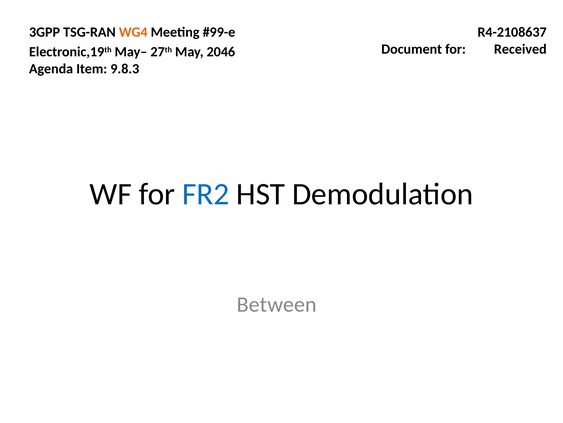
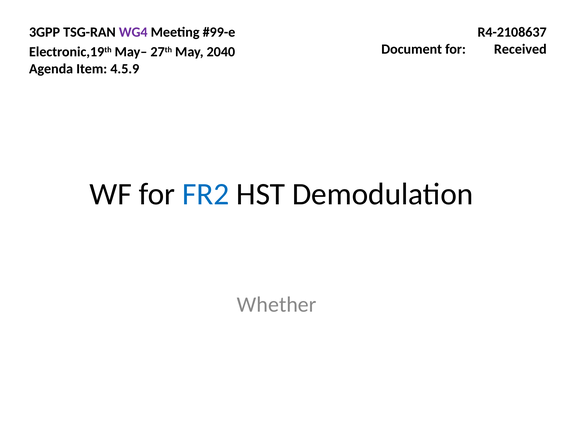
WG4 colour: orange -> purple
2046: 2046 -> 2040
9.8.3: 9.8.3 -> 4.5.9
Between: Between -> Whether
